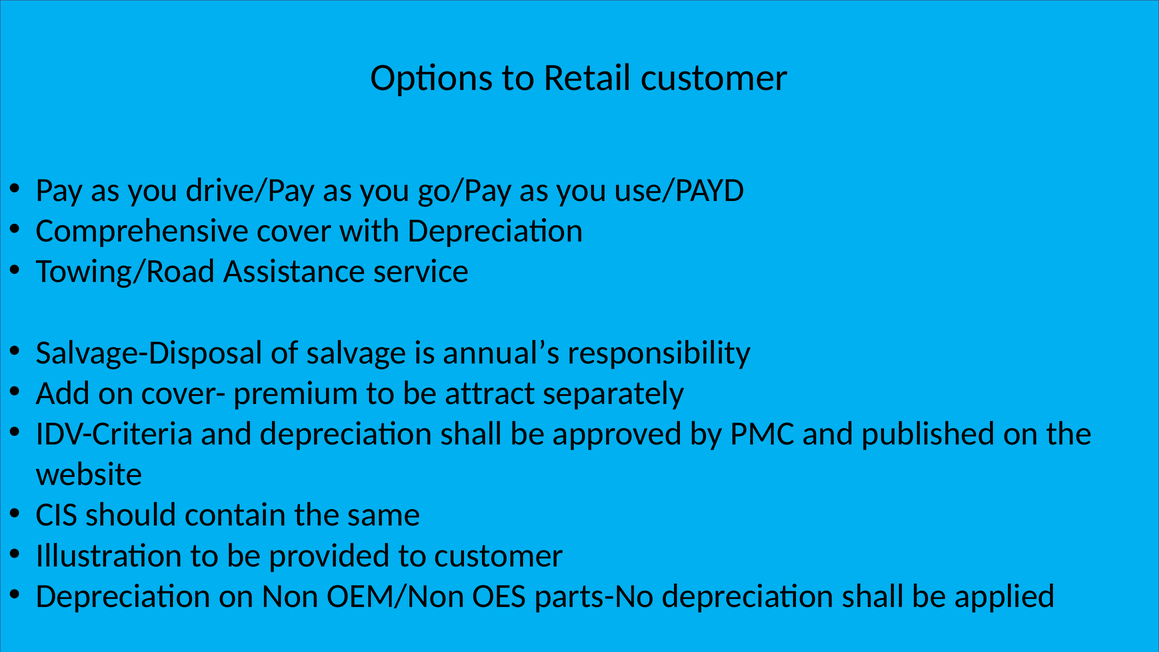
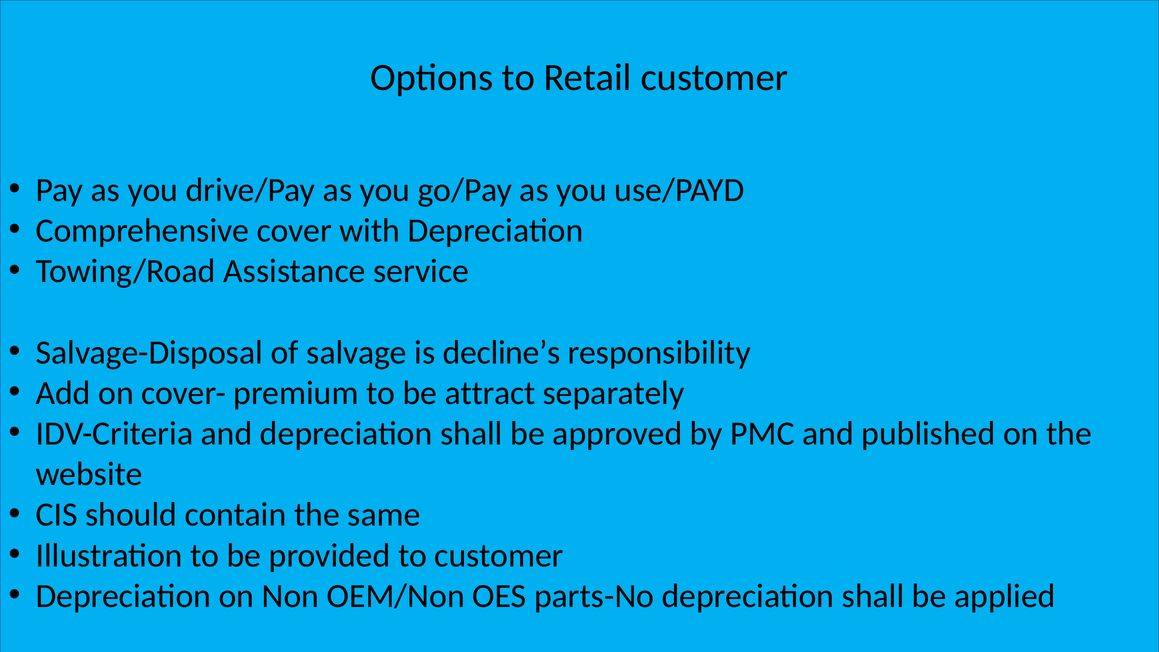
annual’s: annual’s -> decline’s
